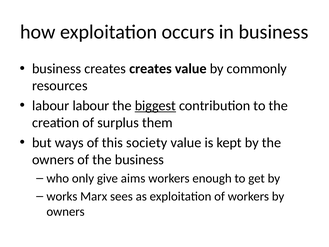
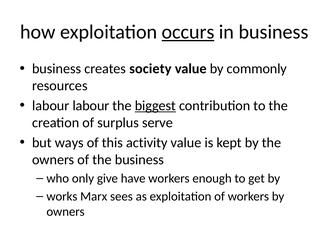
occurs underline: none -> present
creates creates: creates -> society
them: them -> serve
society: society -> activity
aims: aims -> have
